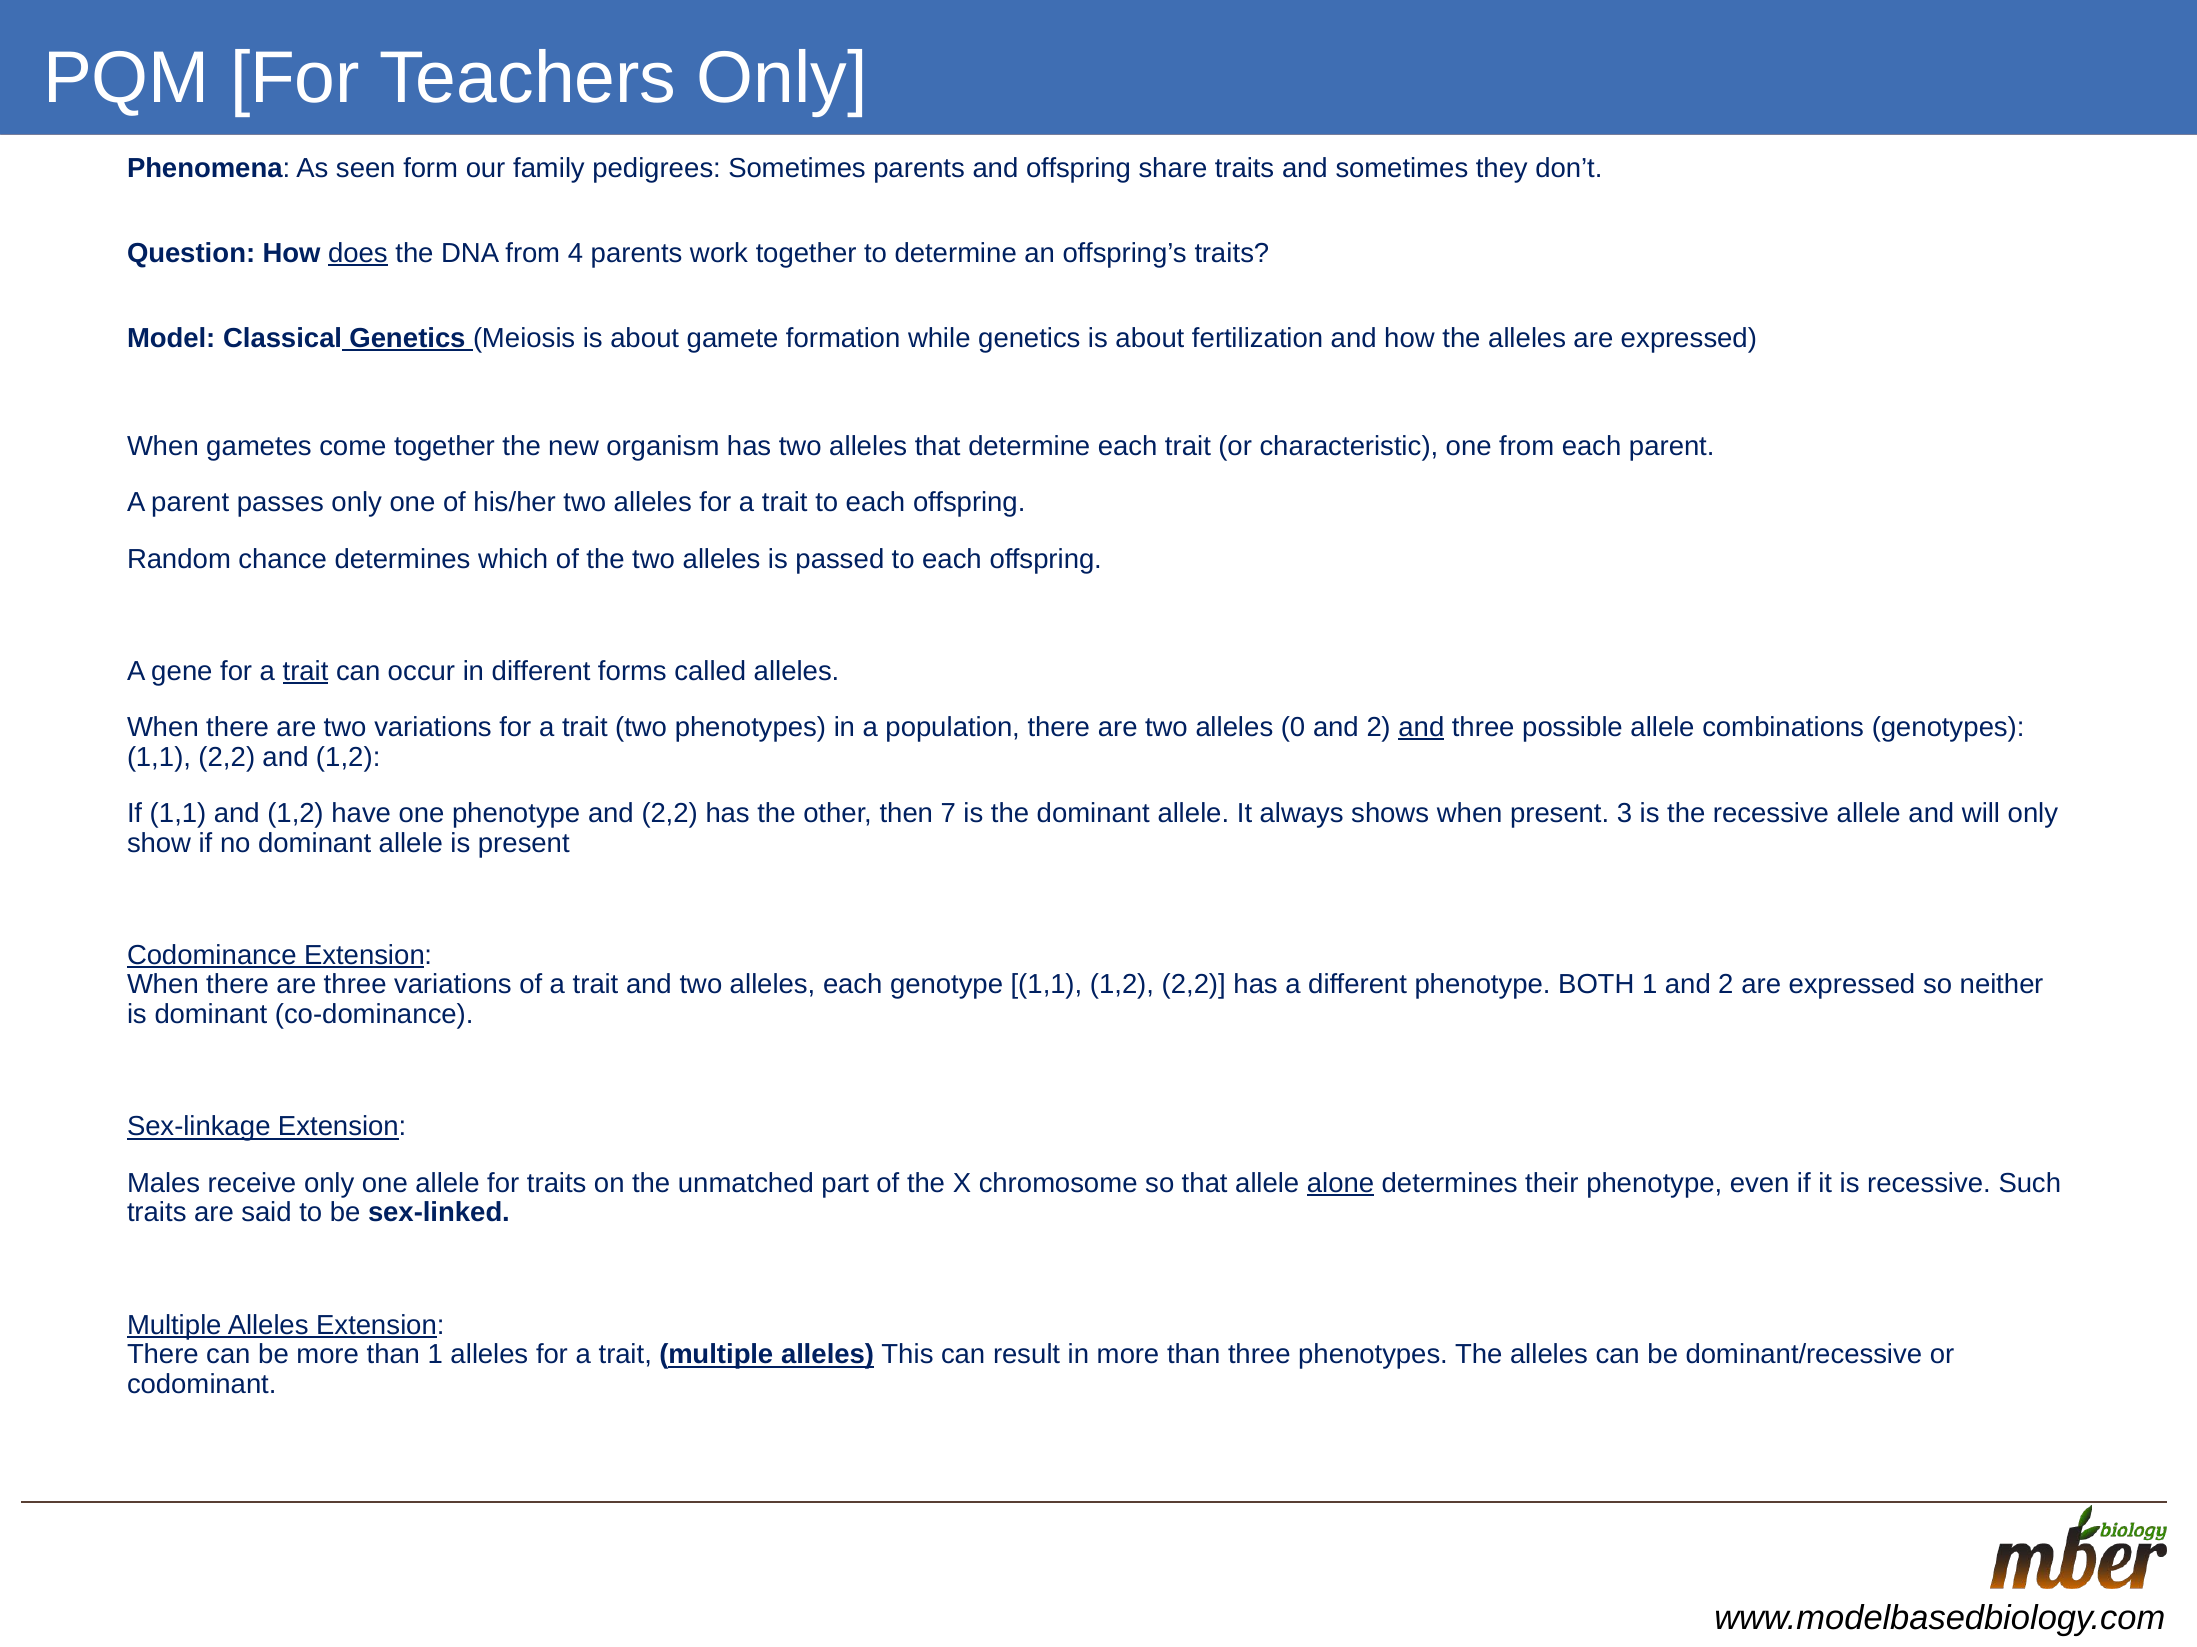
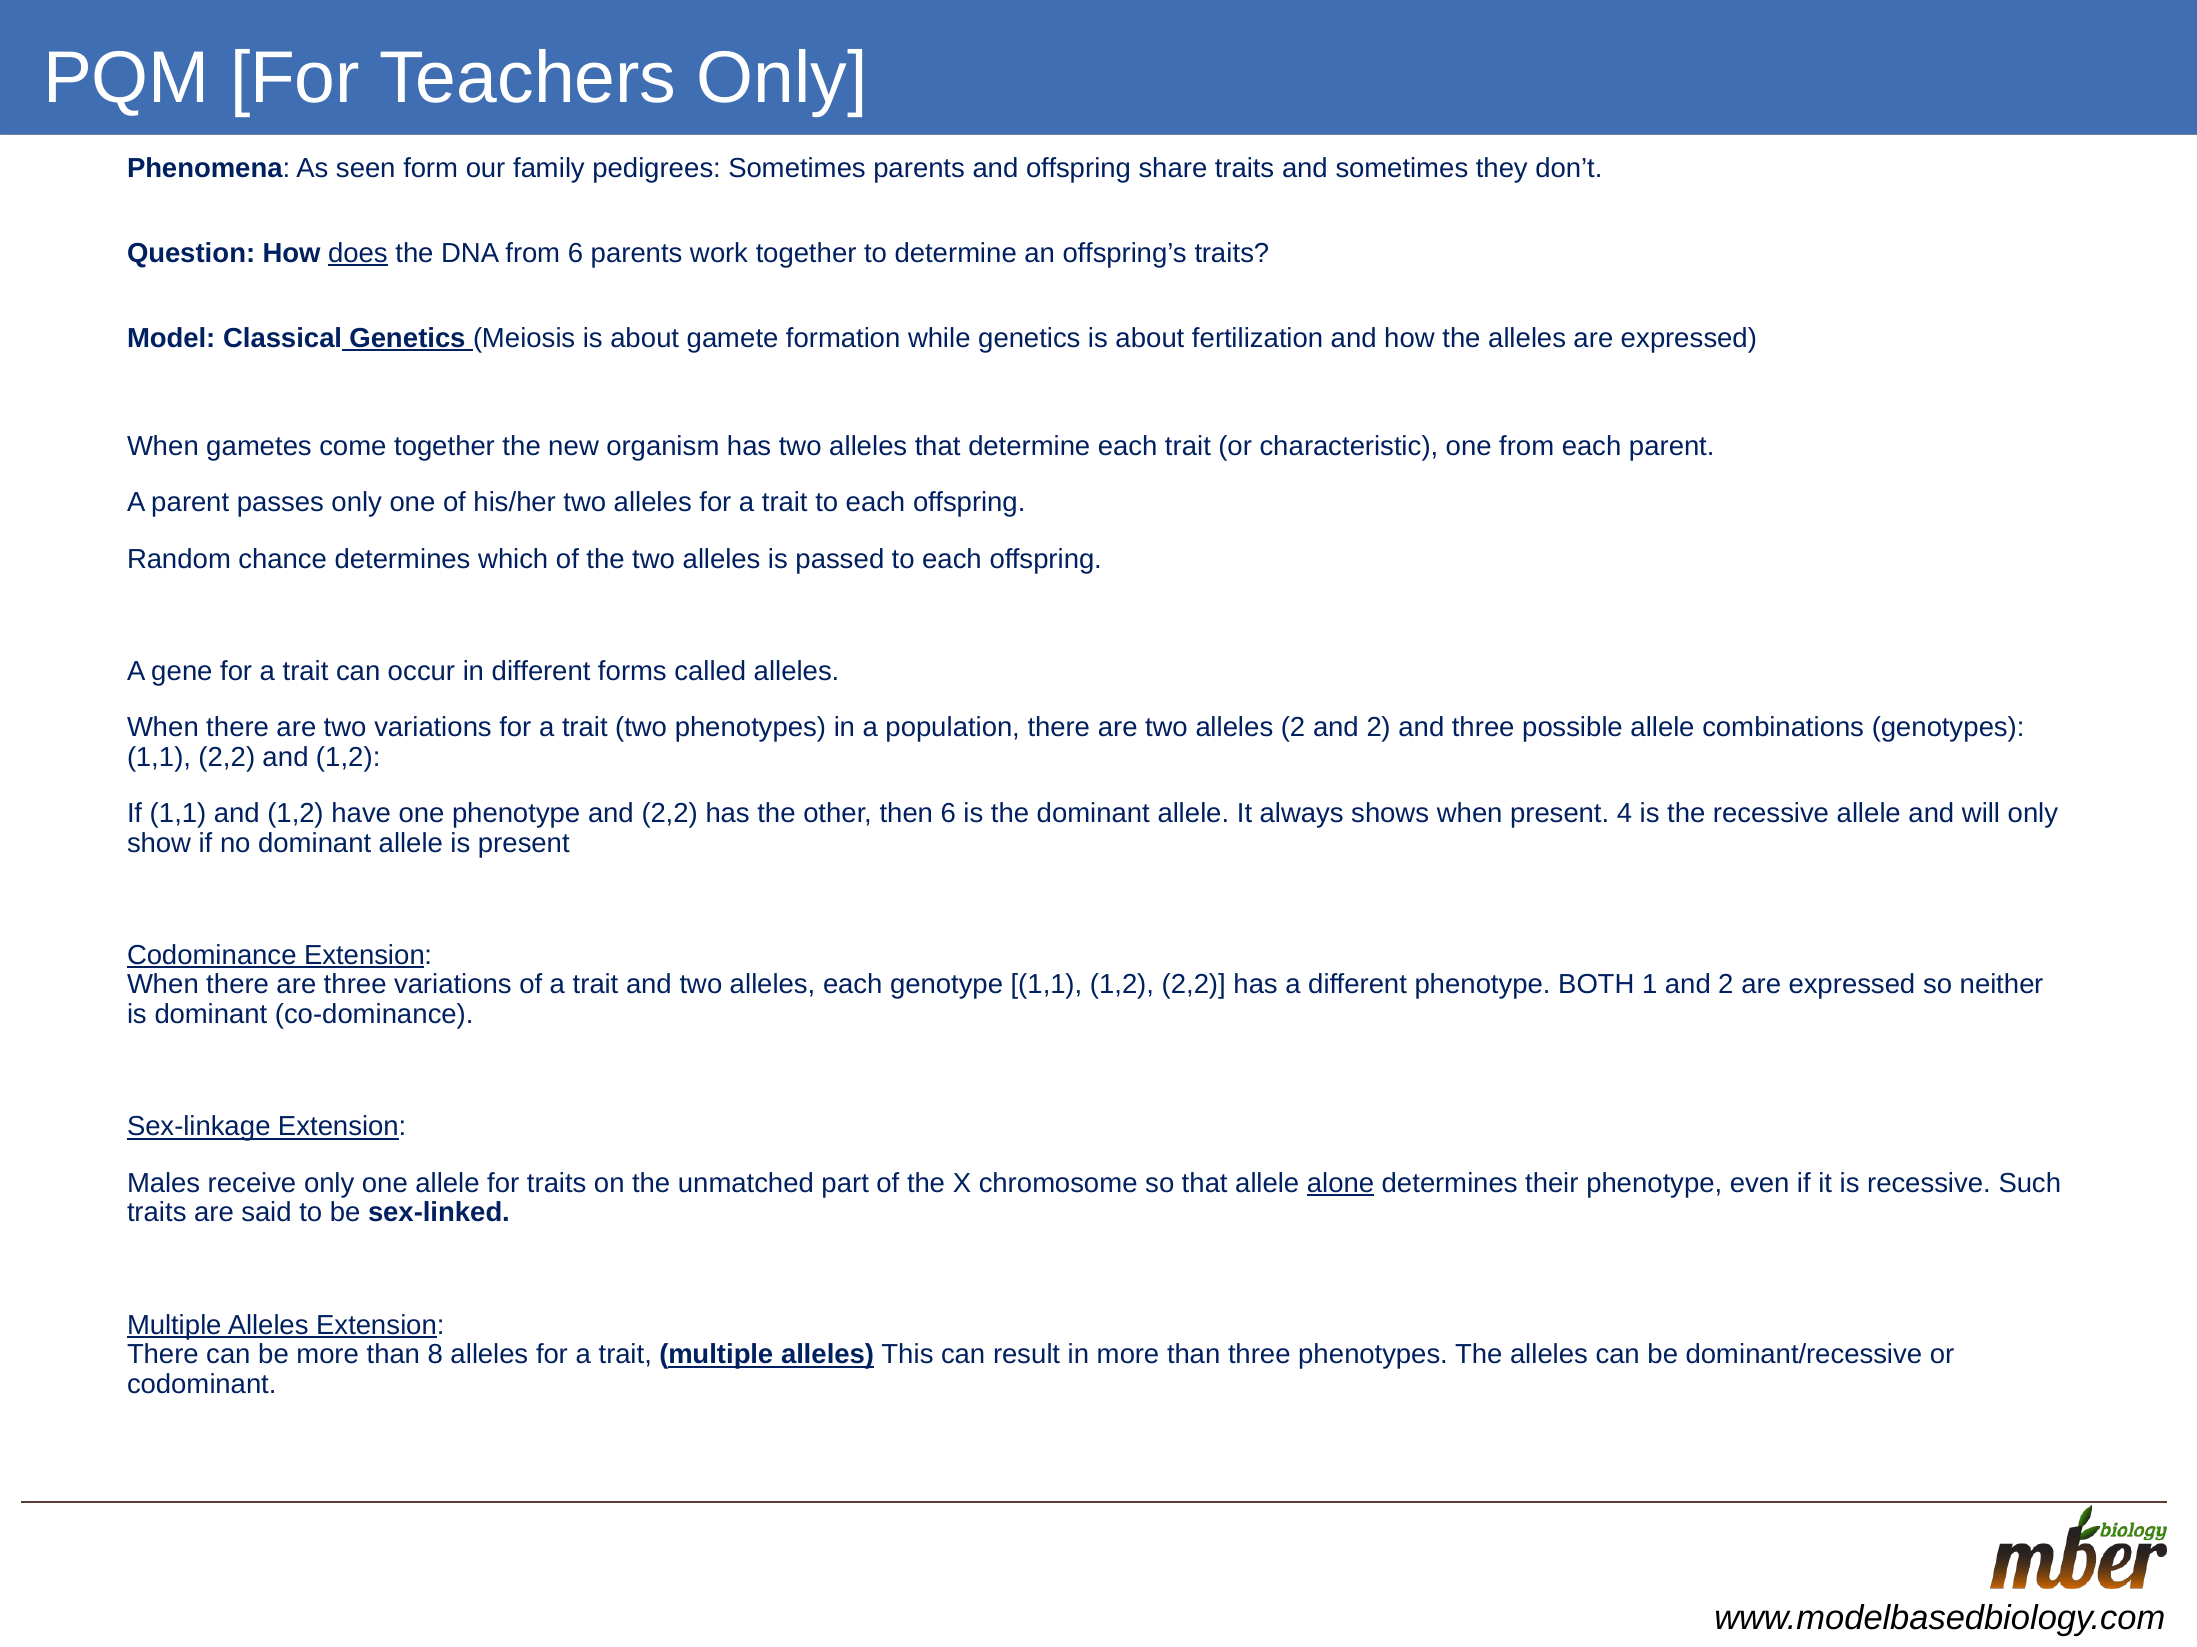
from 4: 4 -> 6
trait at (306, 672) underline: present -> none
alleles 0: 0 -> 2
and at (1421, 728) underline: present -> none
then 7: 7 -> 6
3: 3 -> 4
than 1: 1 -> 8
